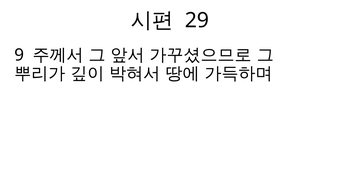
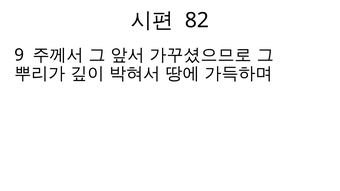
29: 29 -> 82
